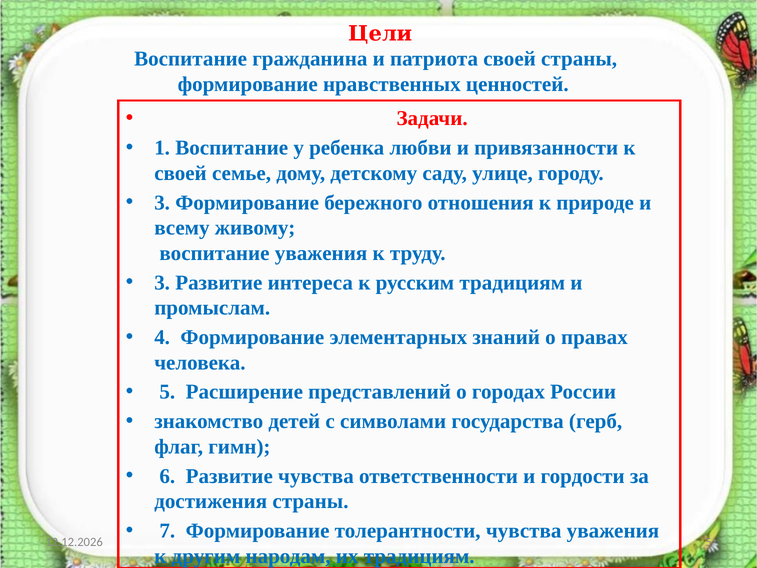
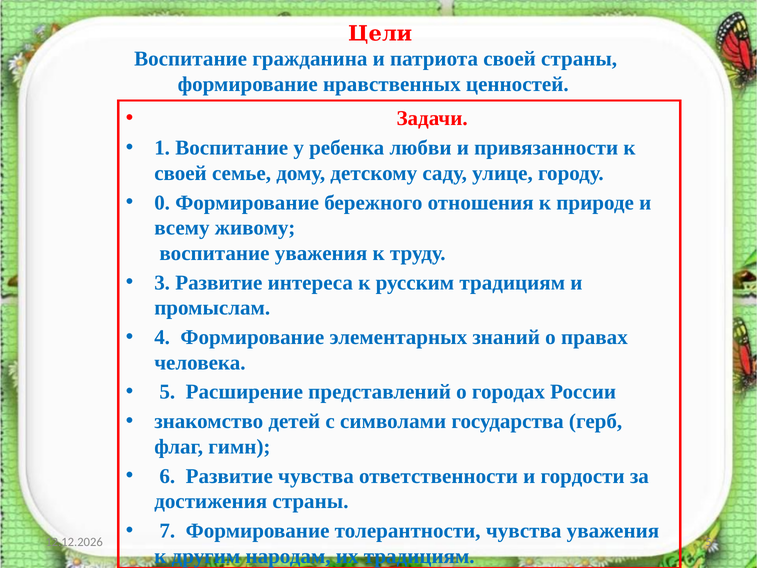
3 at (162, 203): 3 -> 0
